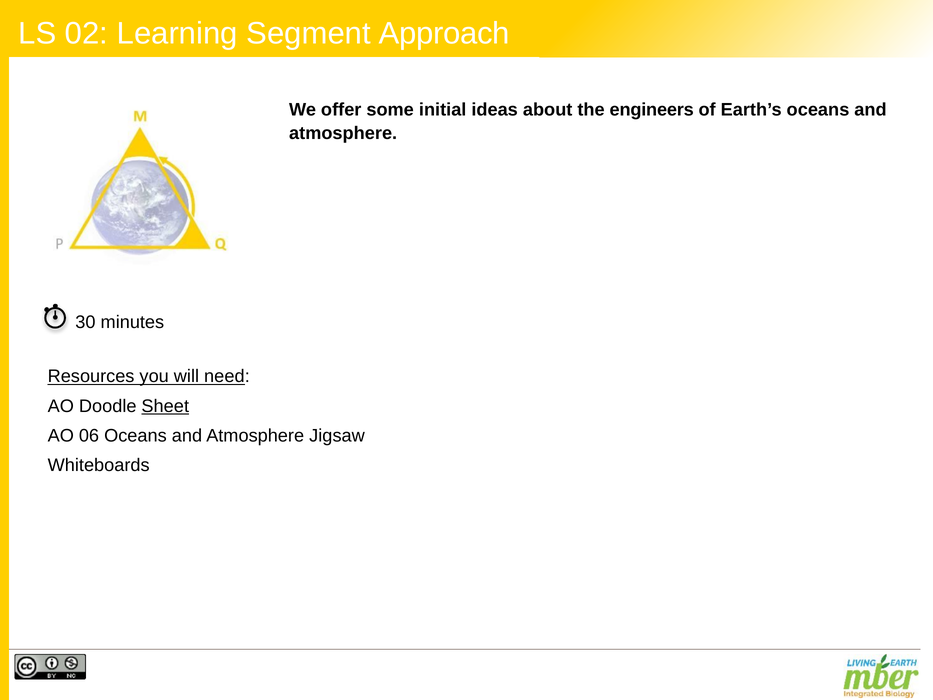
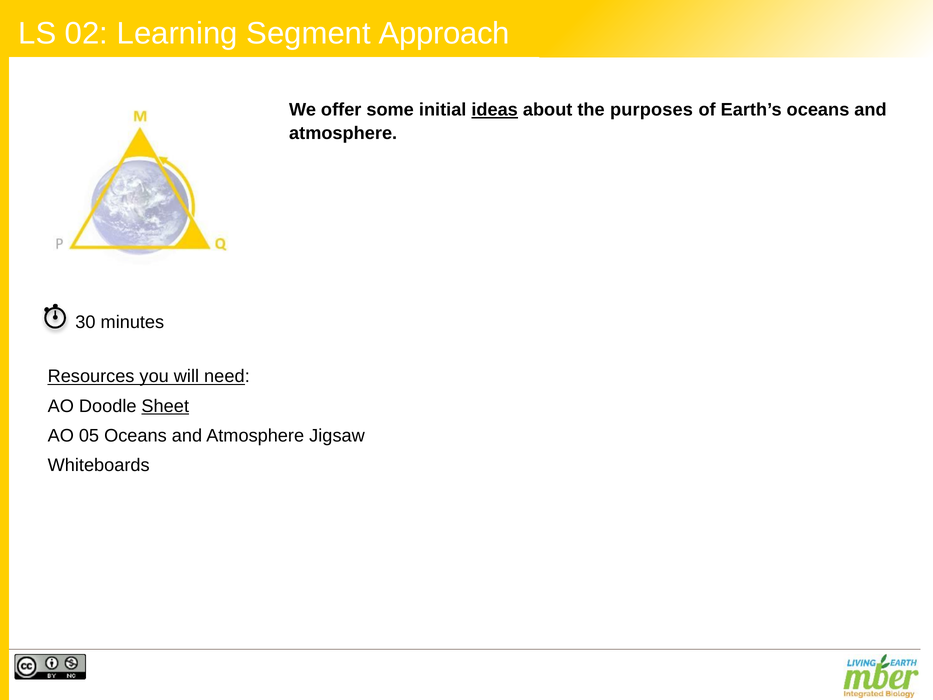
ideas underline: none -> present
engineers: engineers -> purposes
06: 06 -> 05
